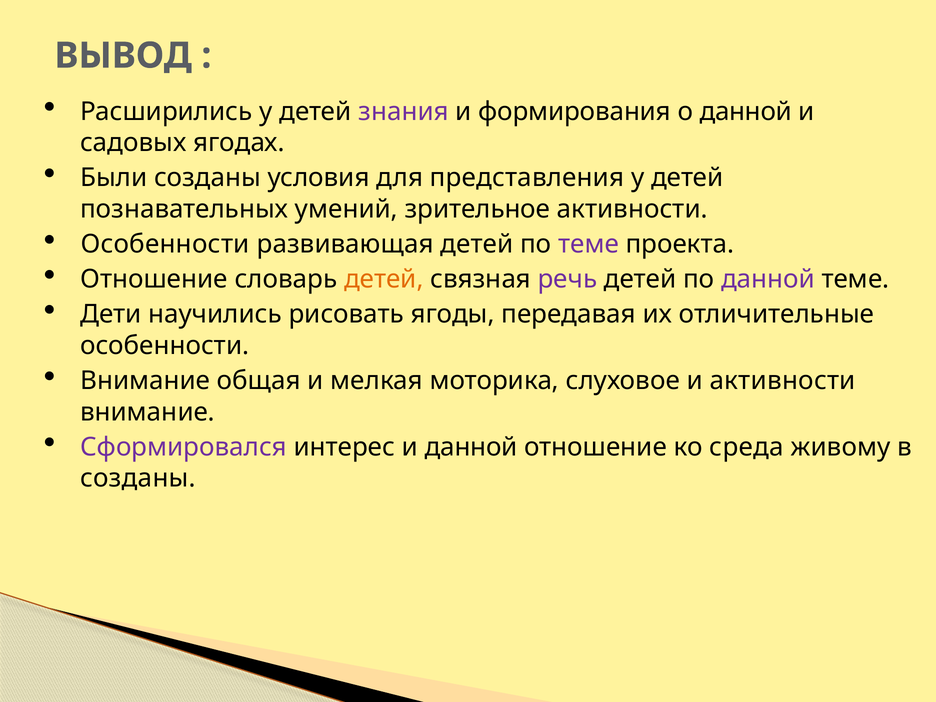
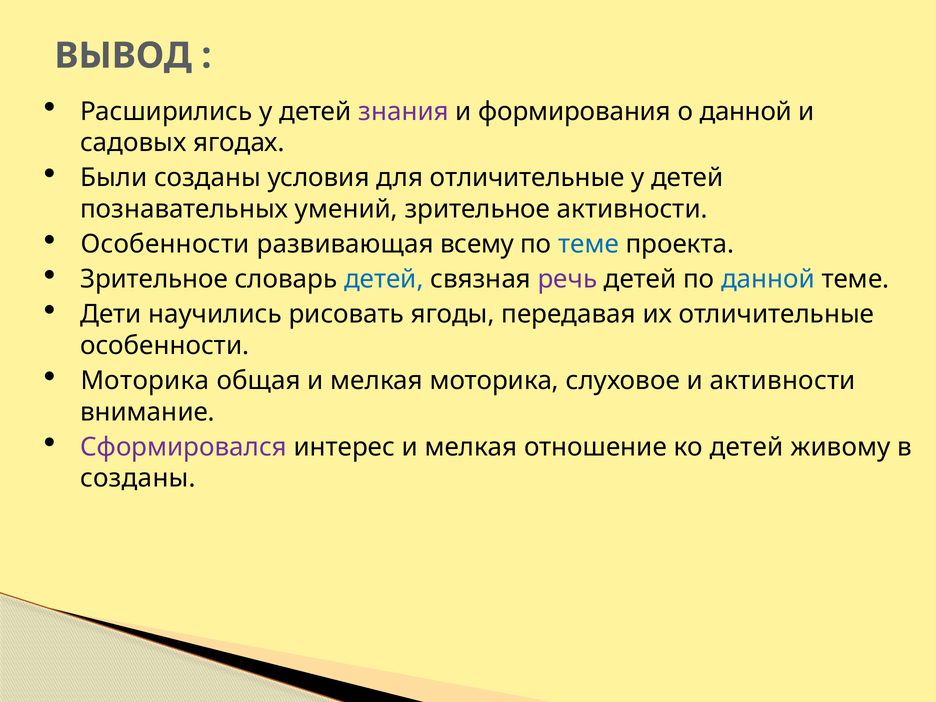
для представления: представления -> отличительные
развивающая детей: детей -> всему
теме at (589, 244) colour: purple -> blue
Отношение at (154, 279): Отношение -> Зрительное
детей at (384, 279) colour: orange -> blue
данной at (768, 279) colour: purple -> blue
Внимание at (145, 381): Внимание -> Моторика
интерес и данной: данной -> мелкая
ко среда: среда -> детей
